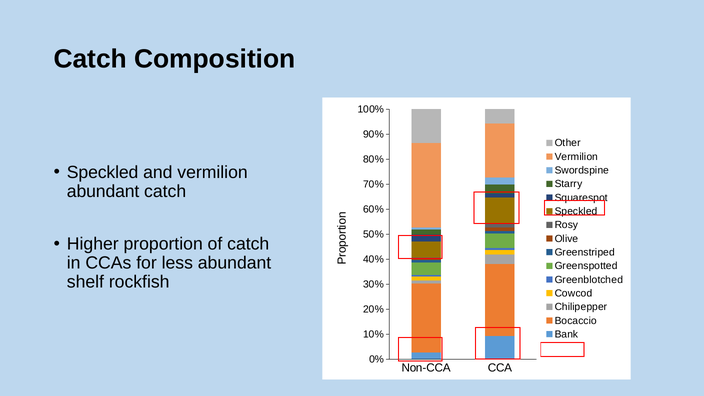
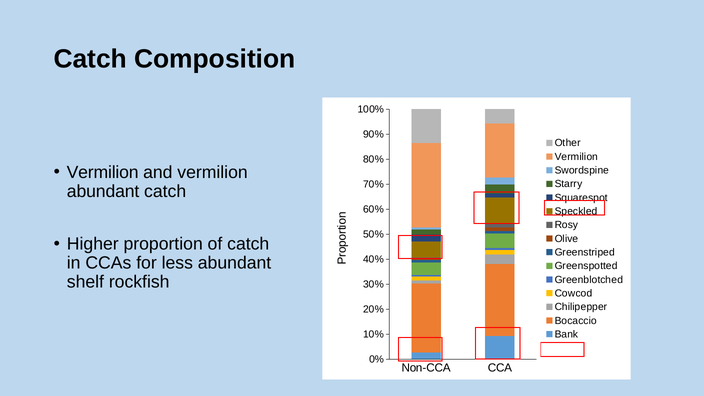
Speckled at (103, 172): Speckled -> Vermilion
